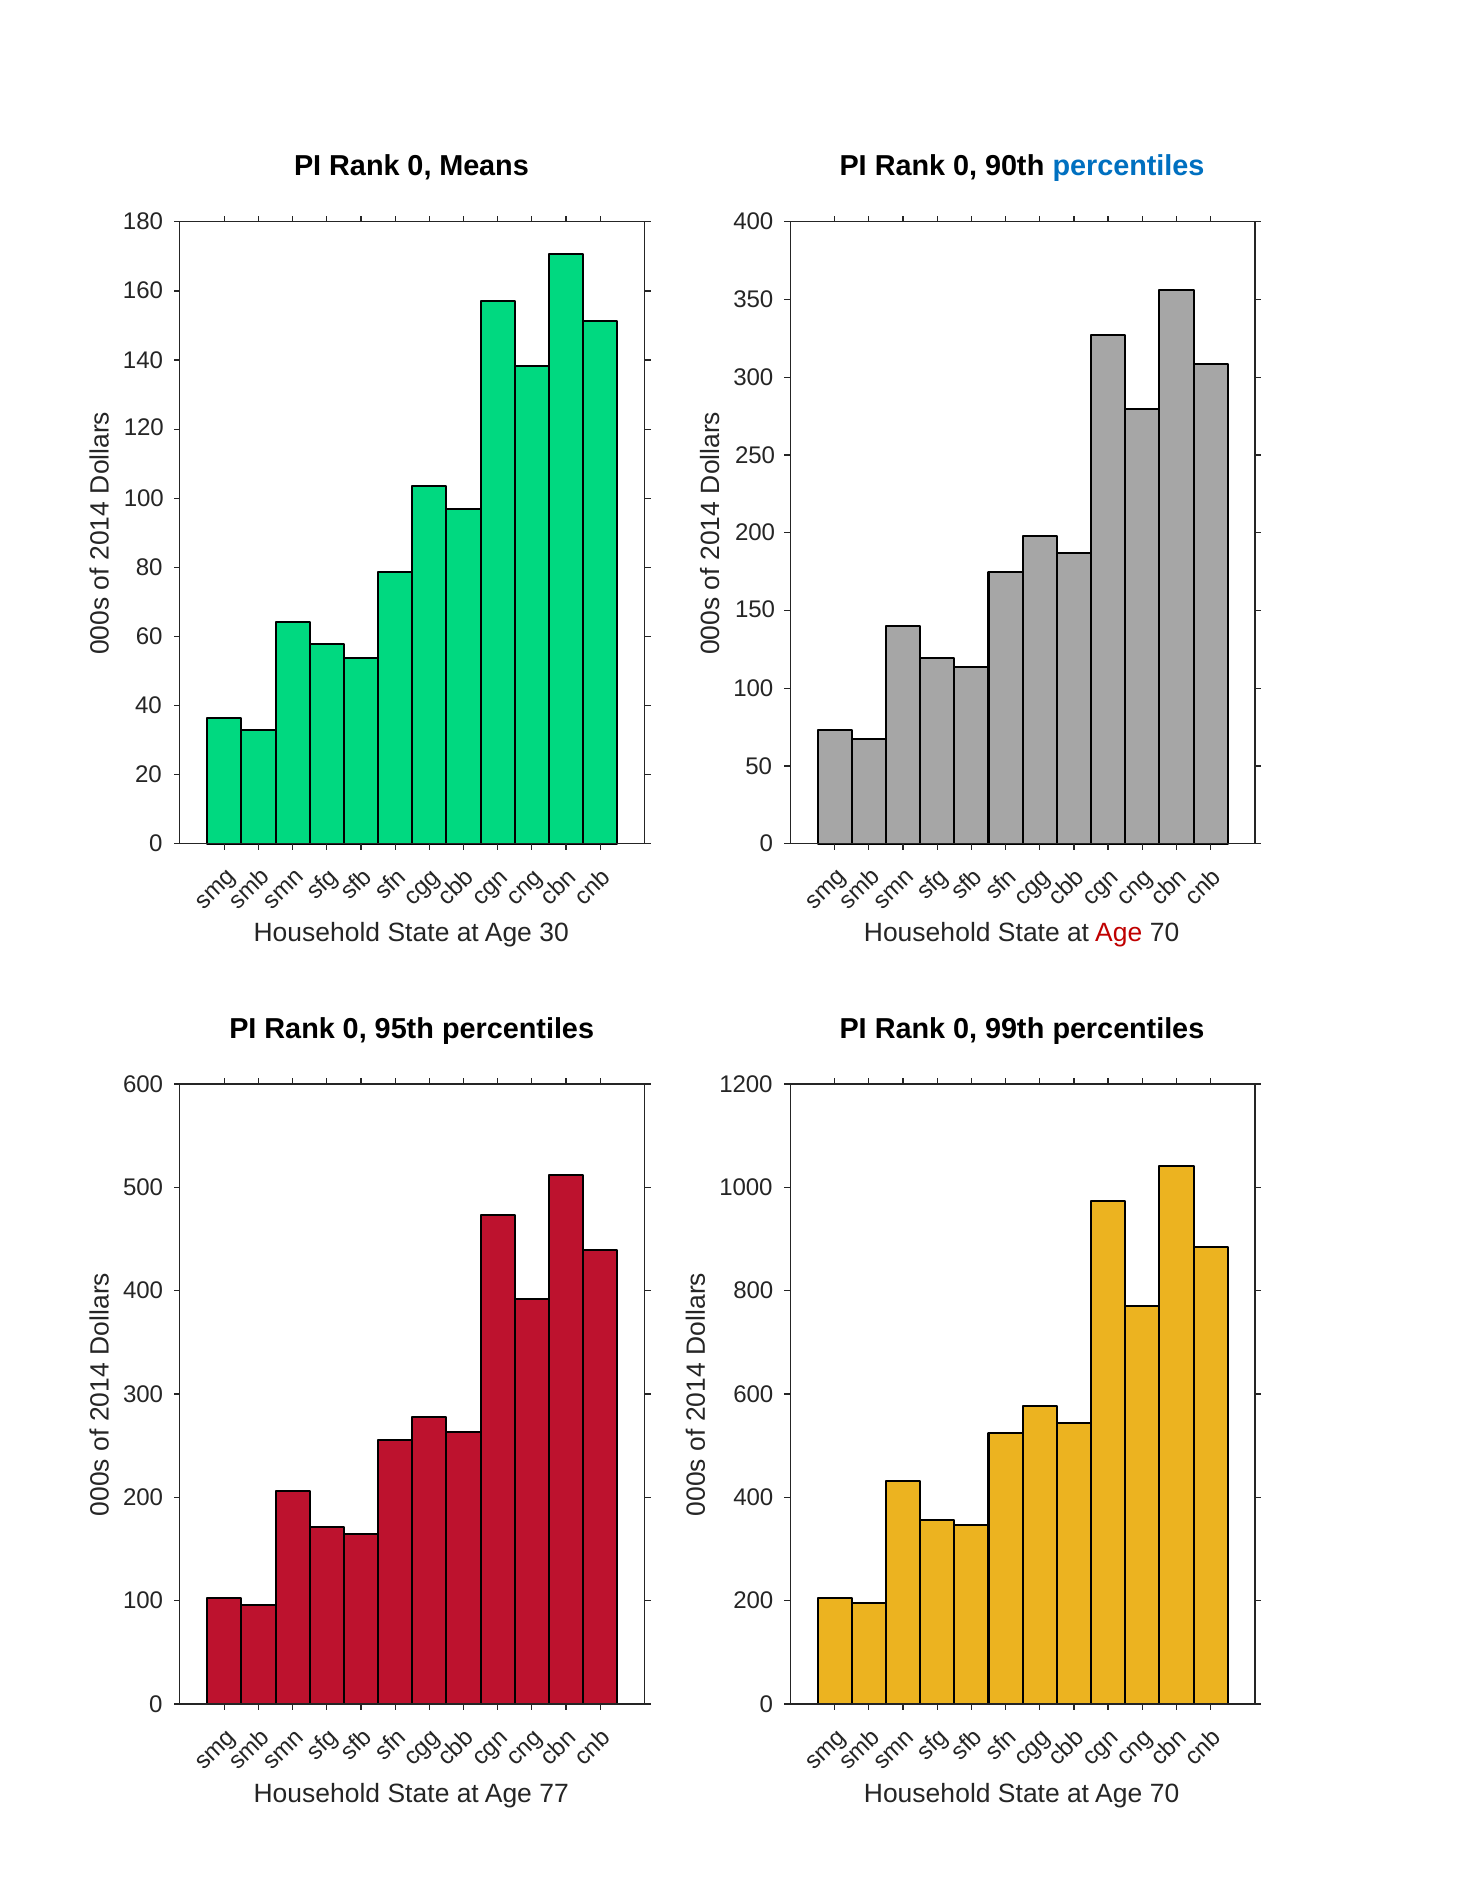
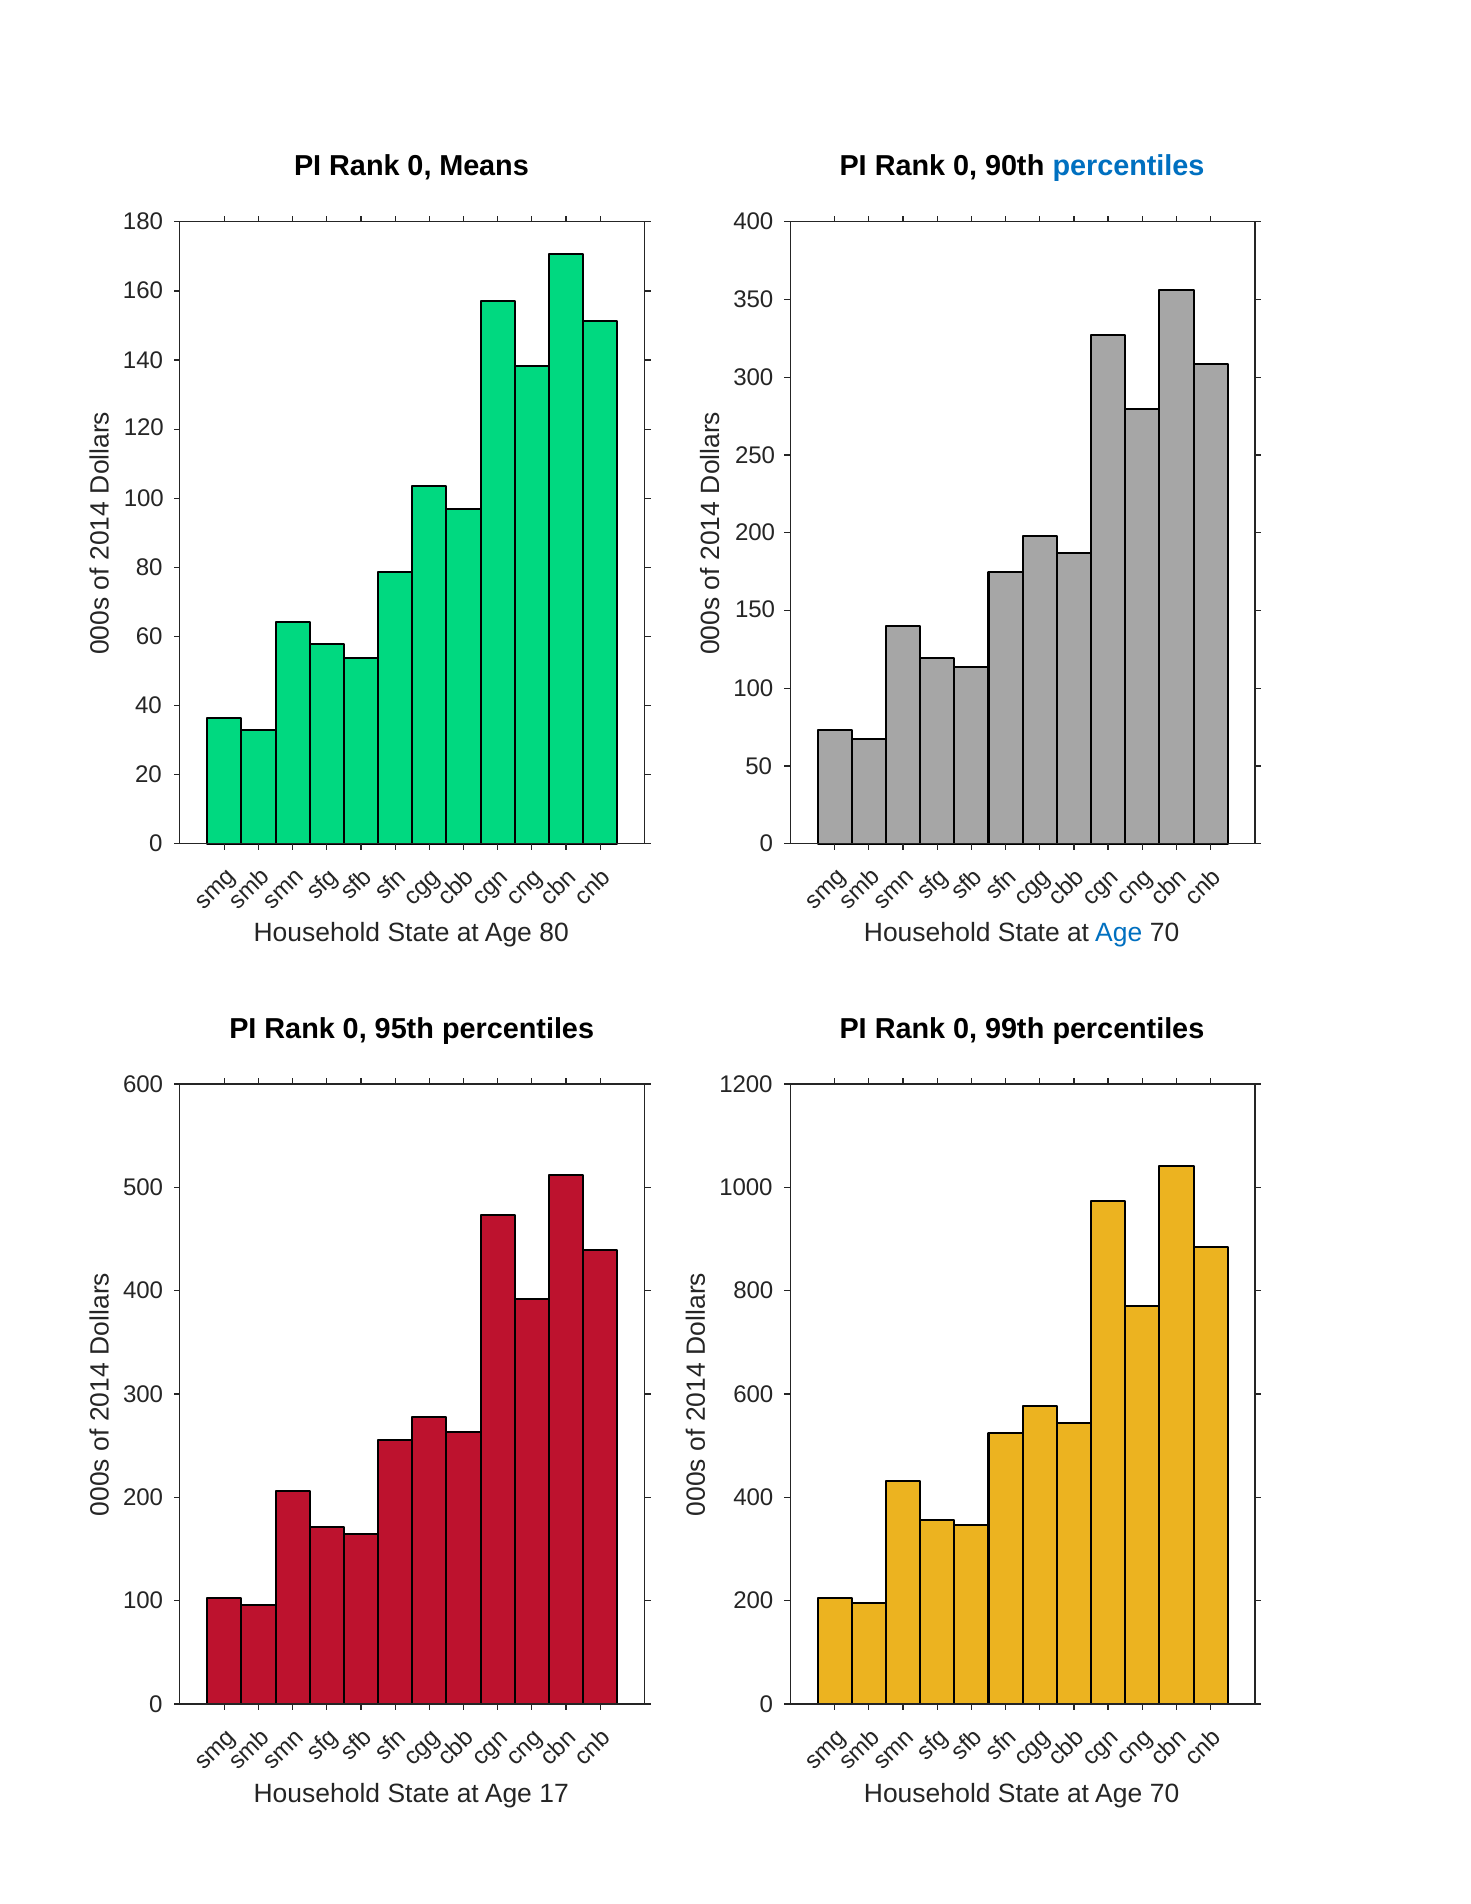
Age 30: 30 -> 80
Age at (1119, 933) colour: red -> blue
77: 77 -> 17
